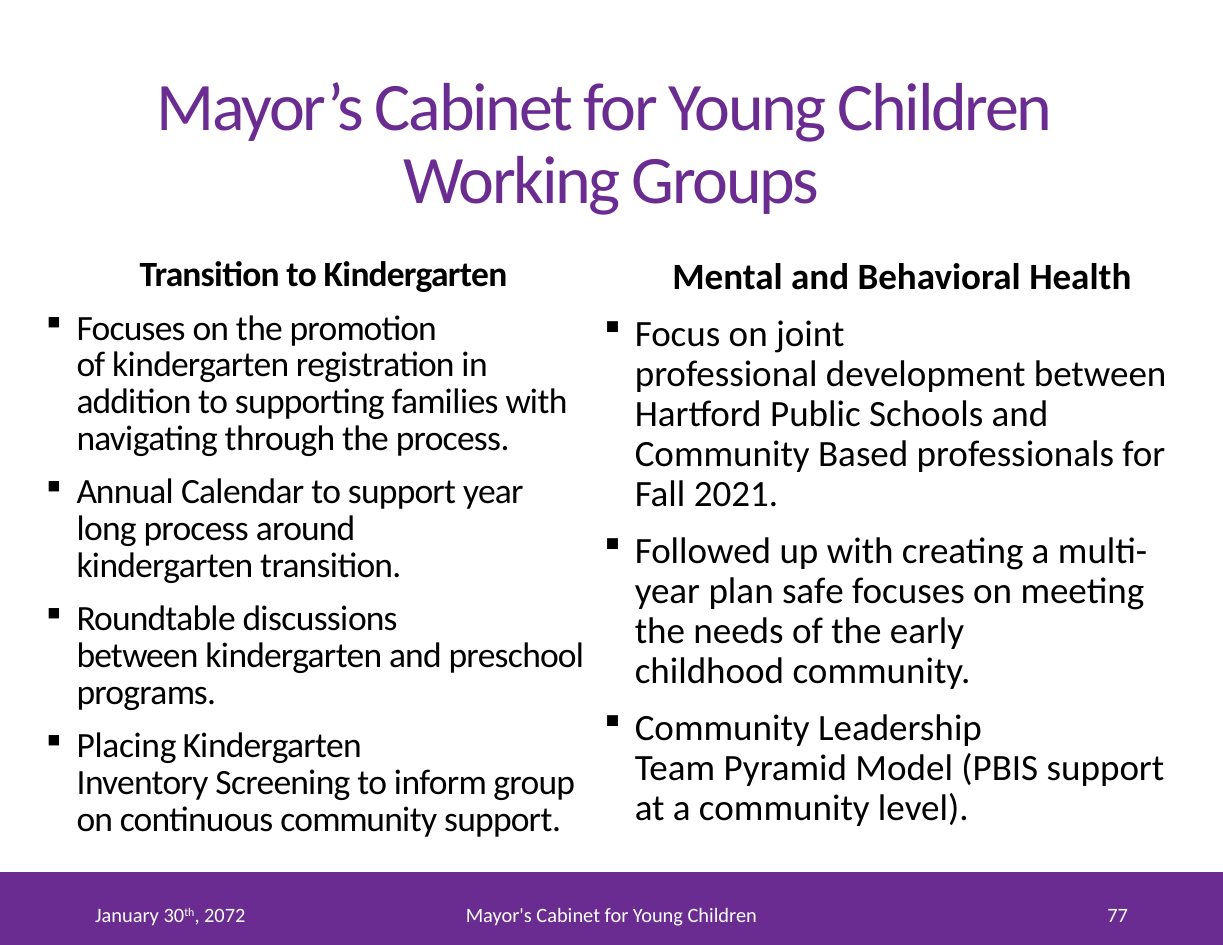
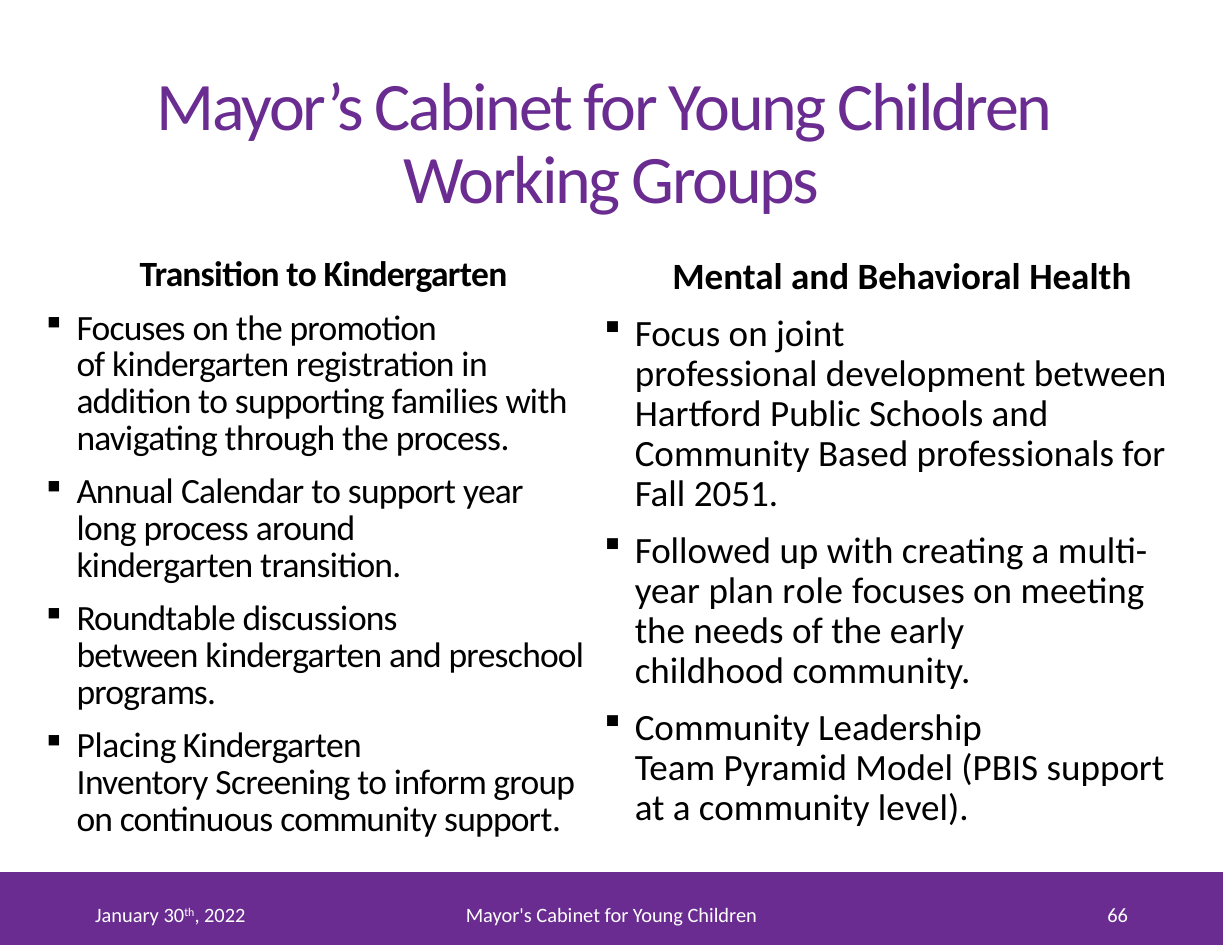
2021: 2021 -> 2051
safe: safe -> role
77: 77 -> 66
2072: 2072 -> 2022
